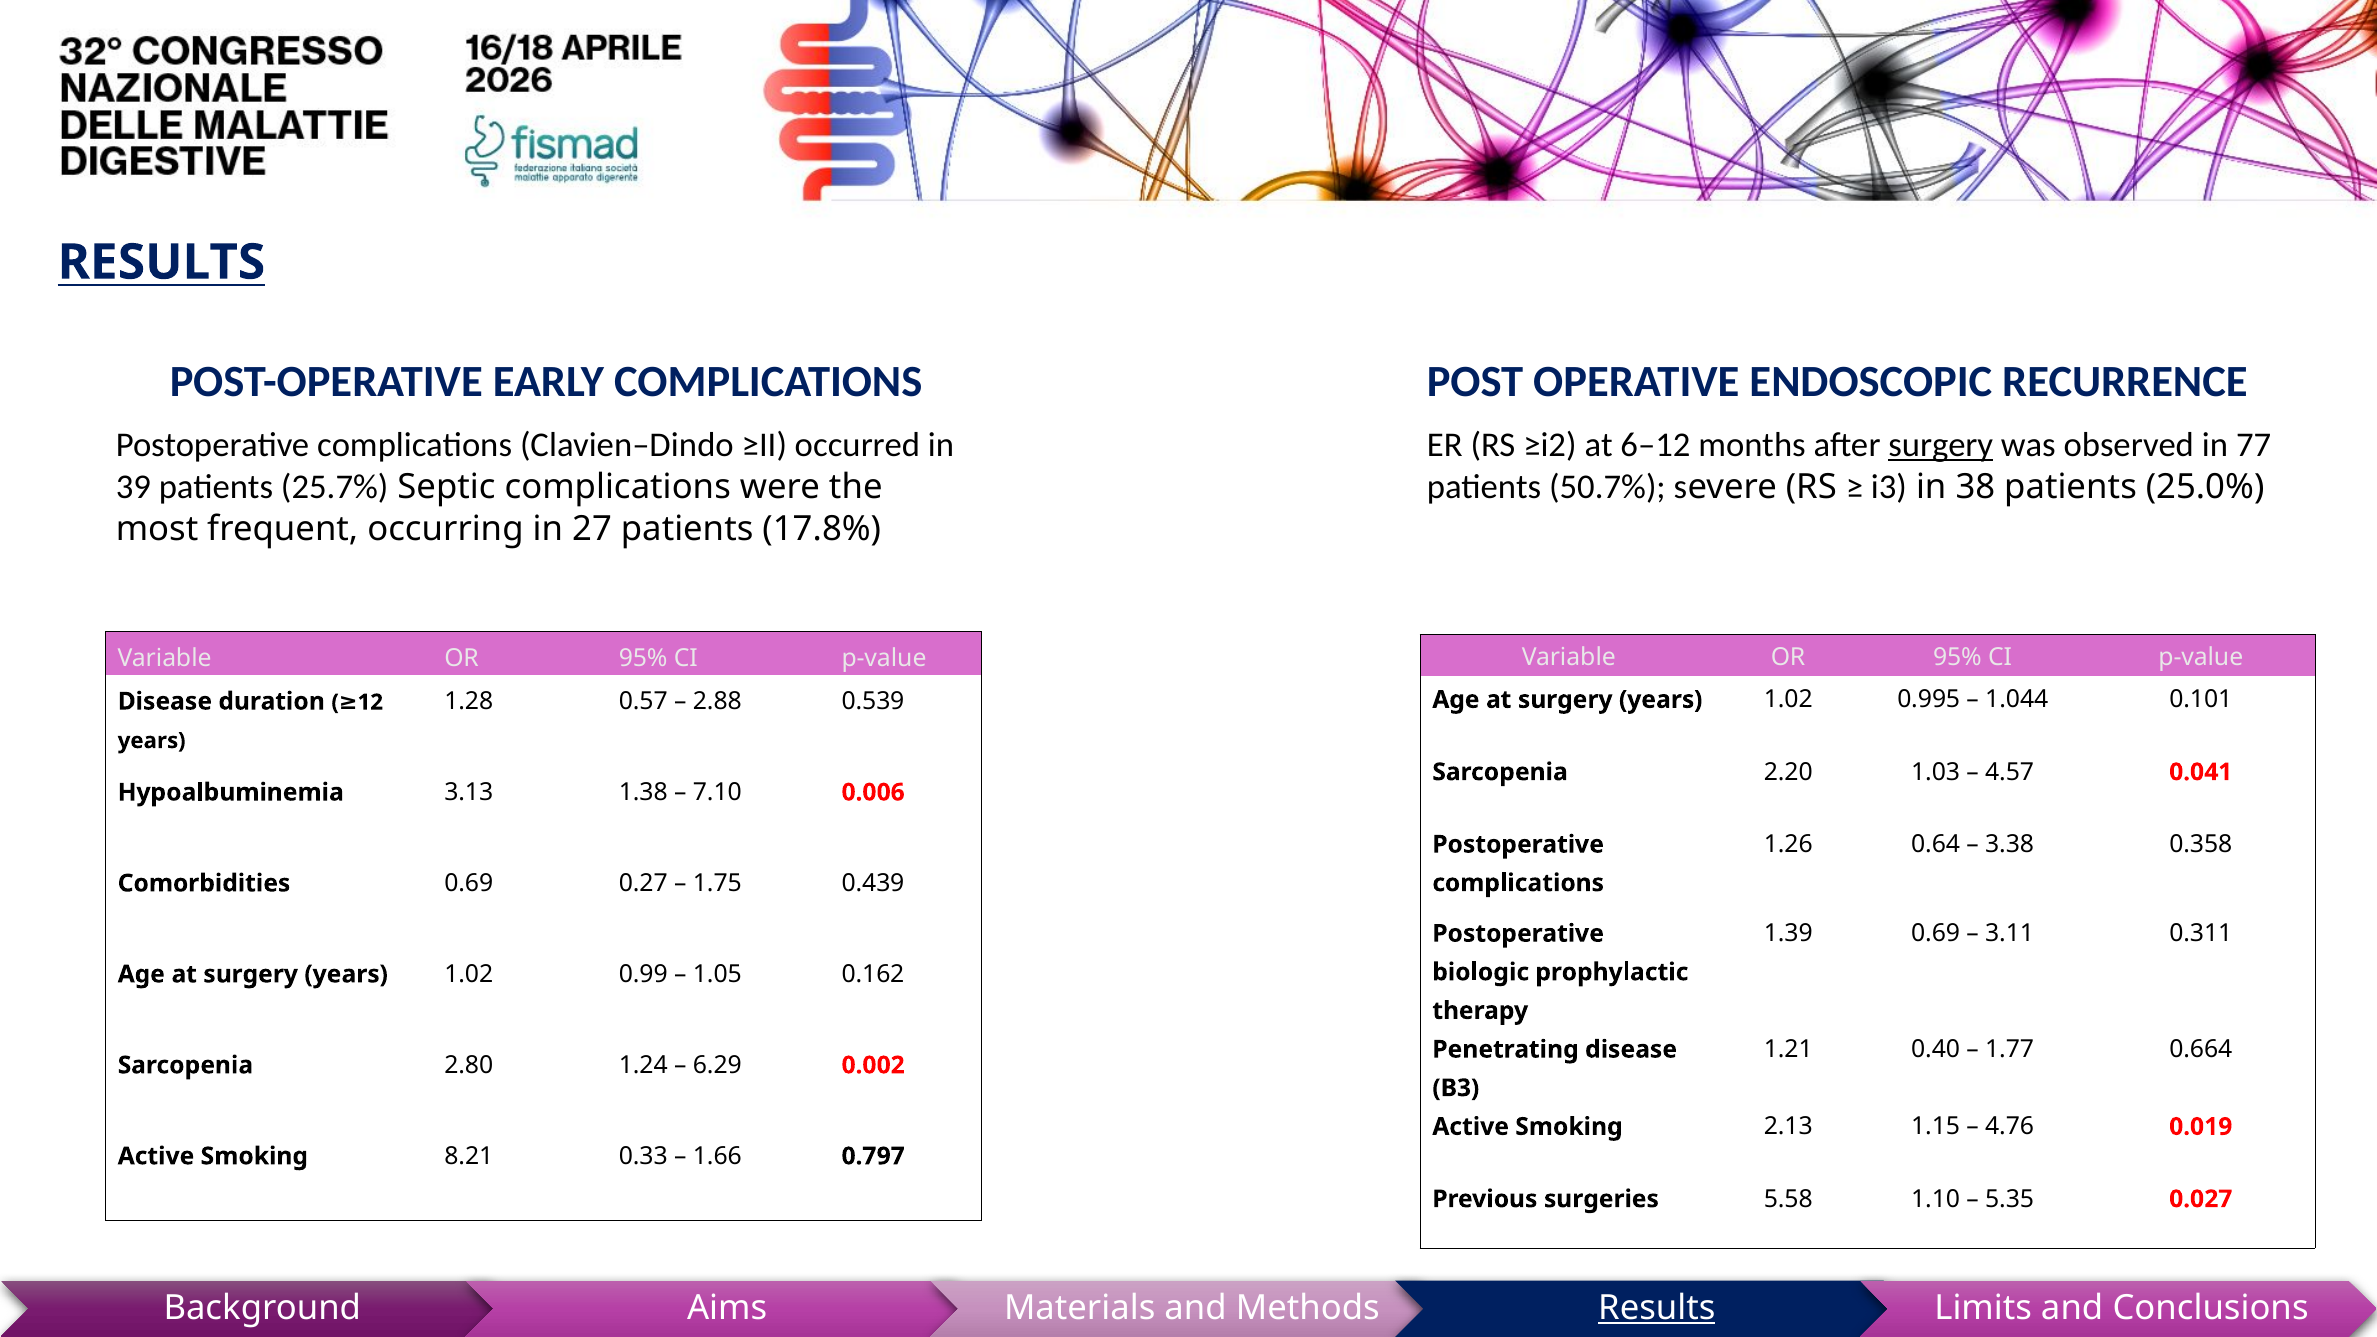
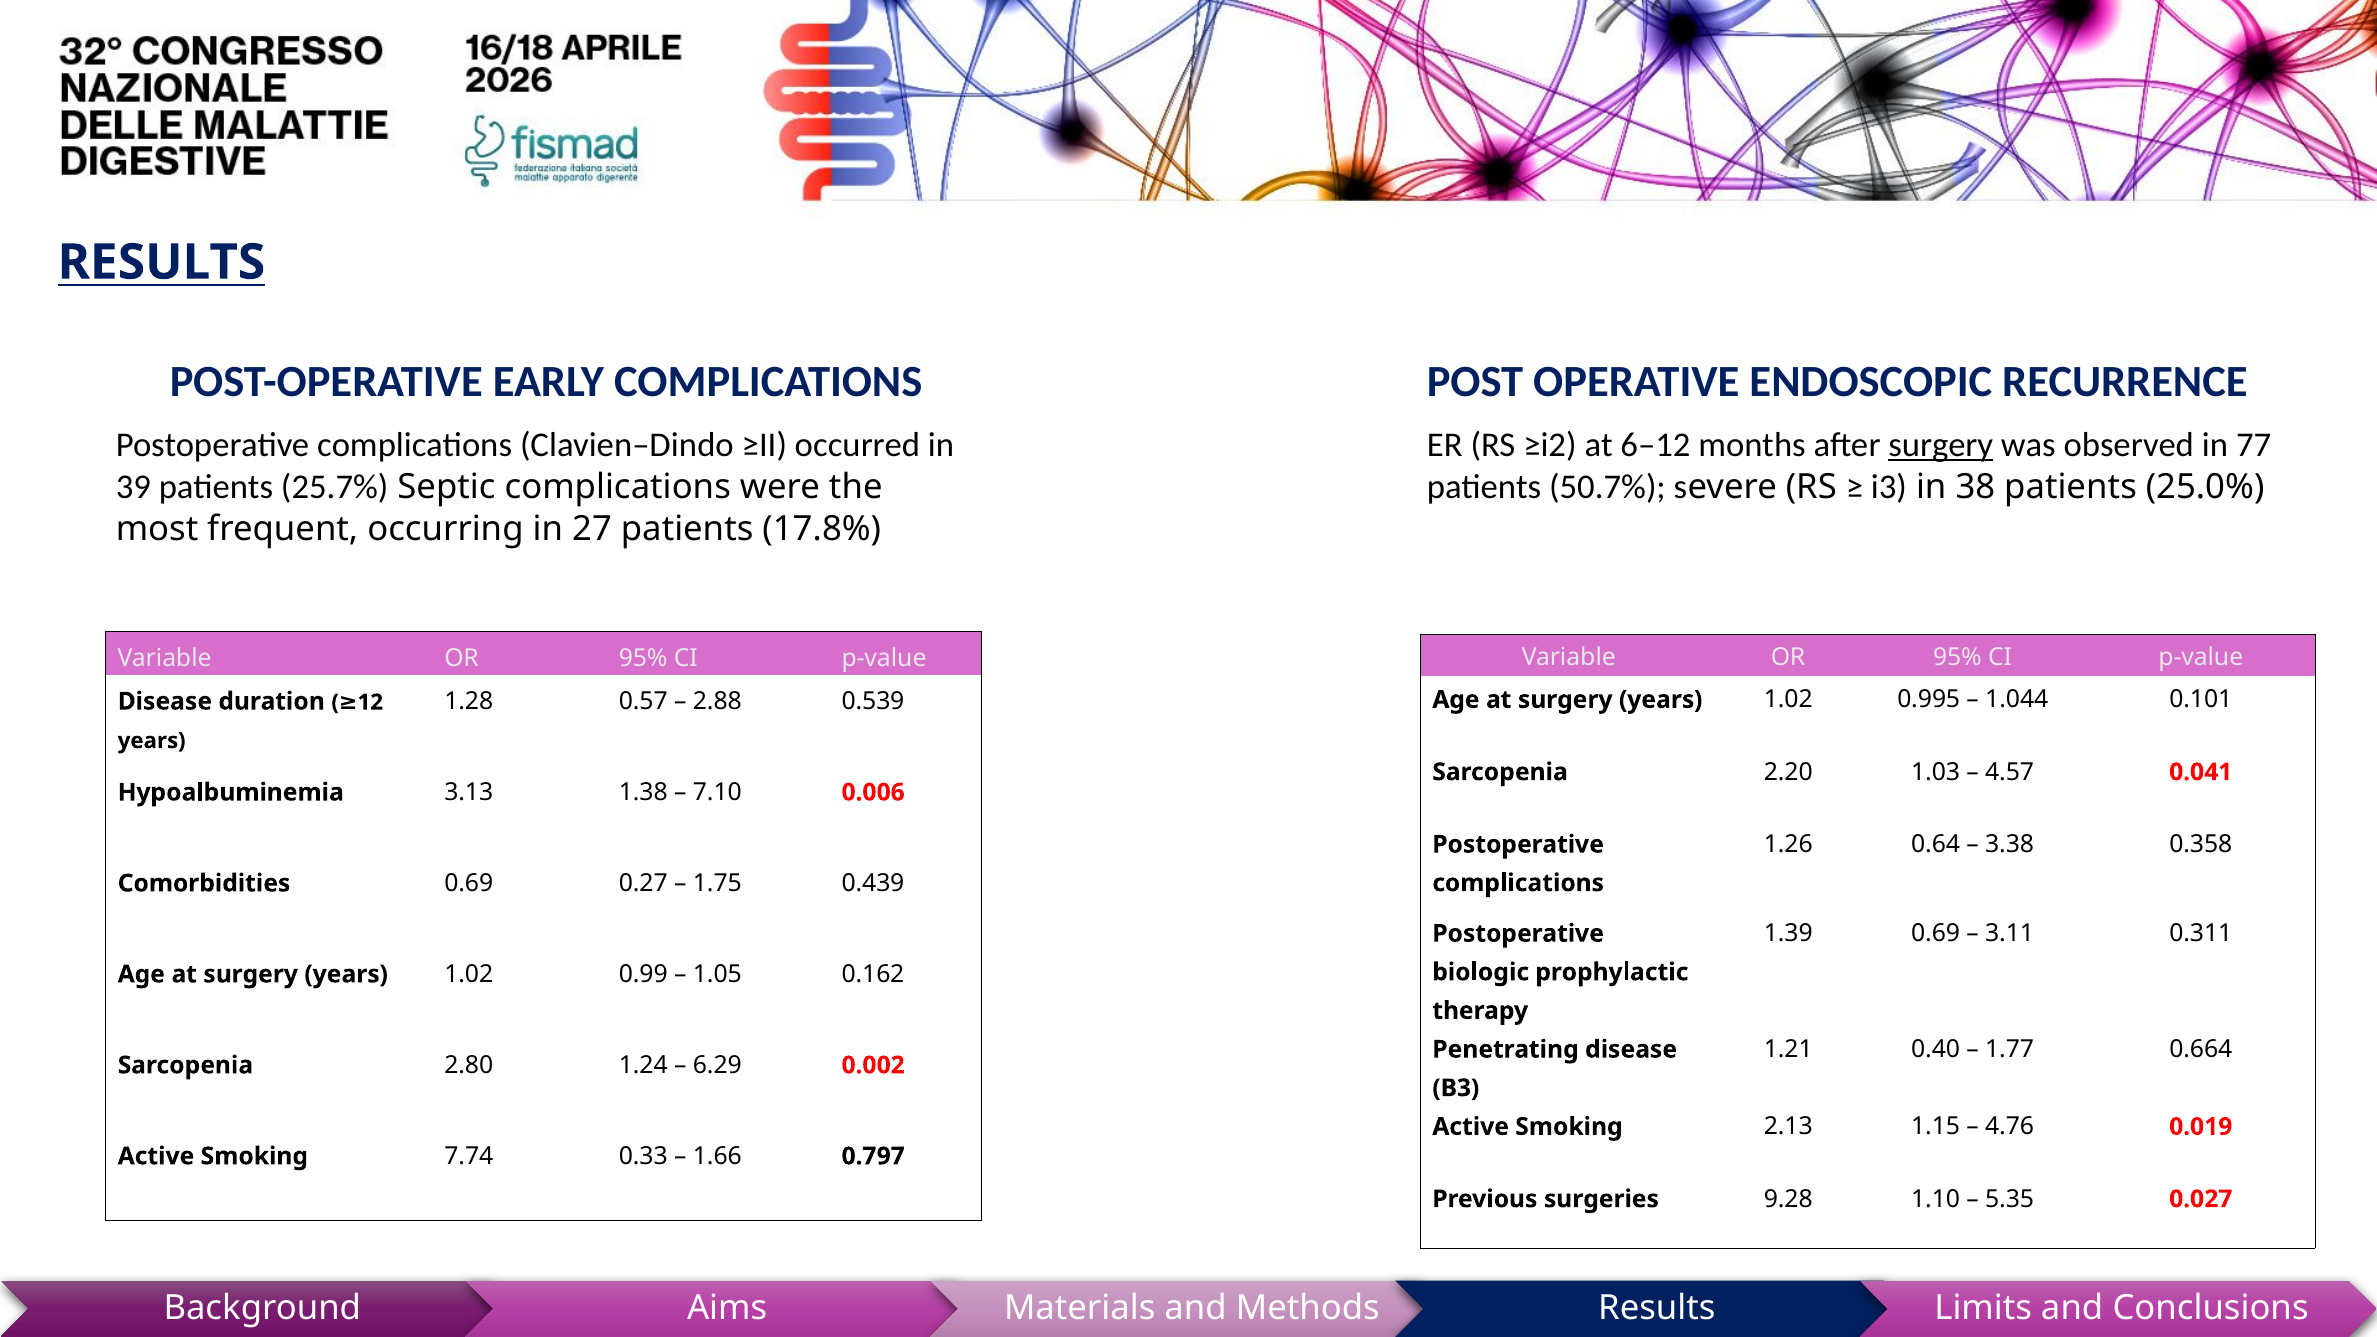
8.21: 8.21 -> 7.74
5.58: 5.58 -> 9.28
Results at (1657, 1309) underline: present -> none
